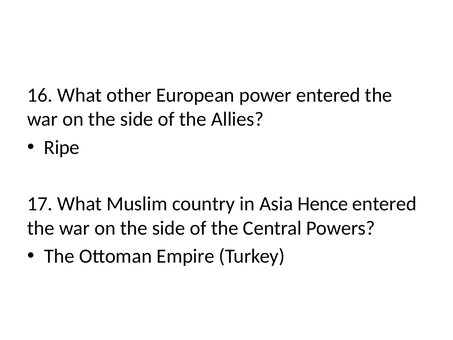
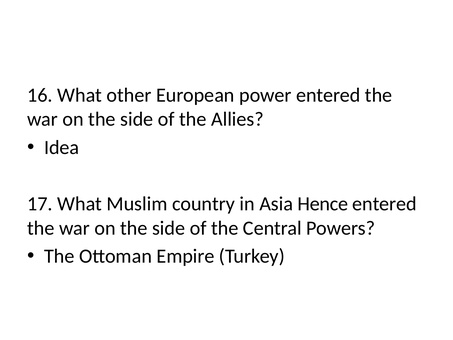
Ripe: Ripe -> Idea
